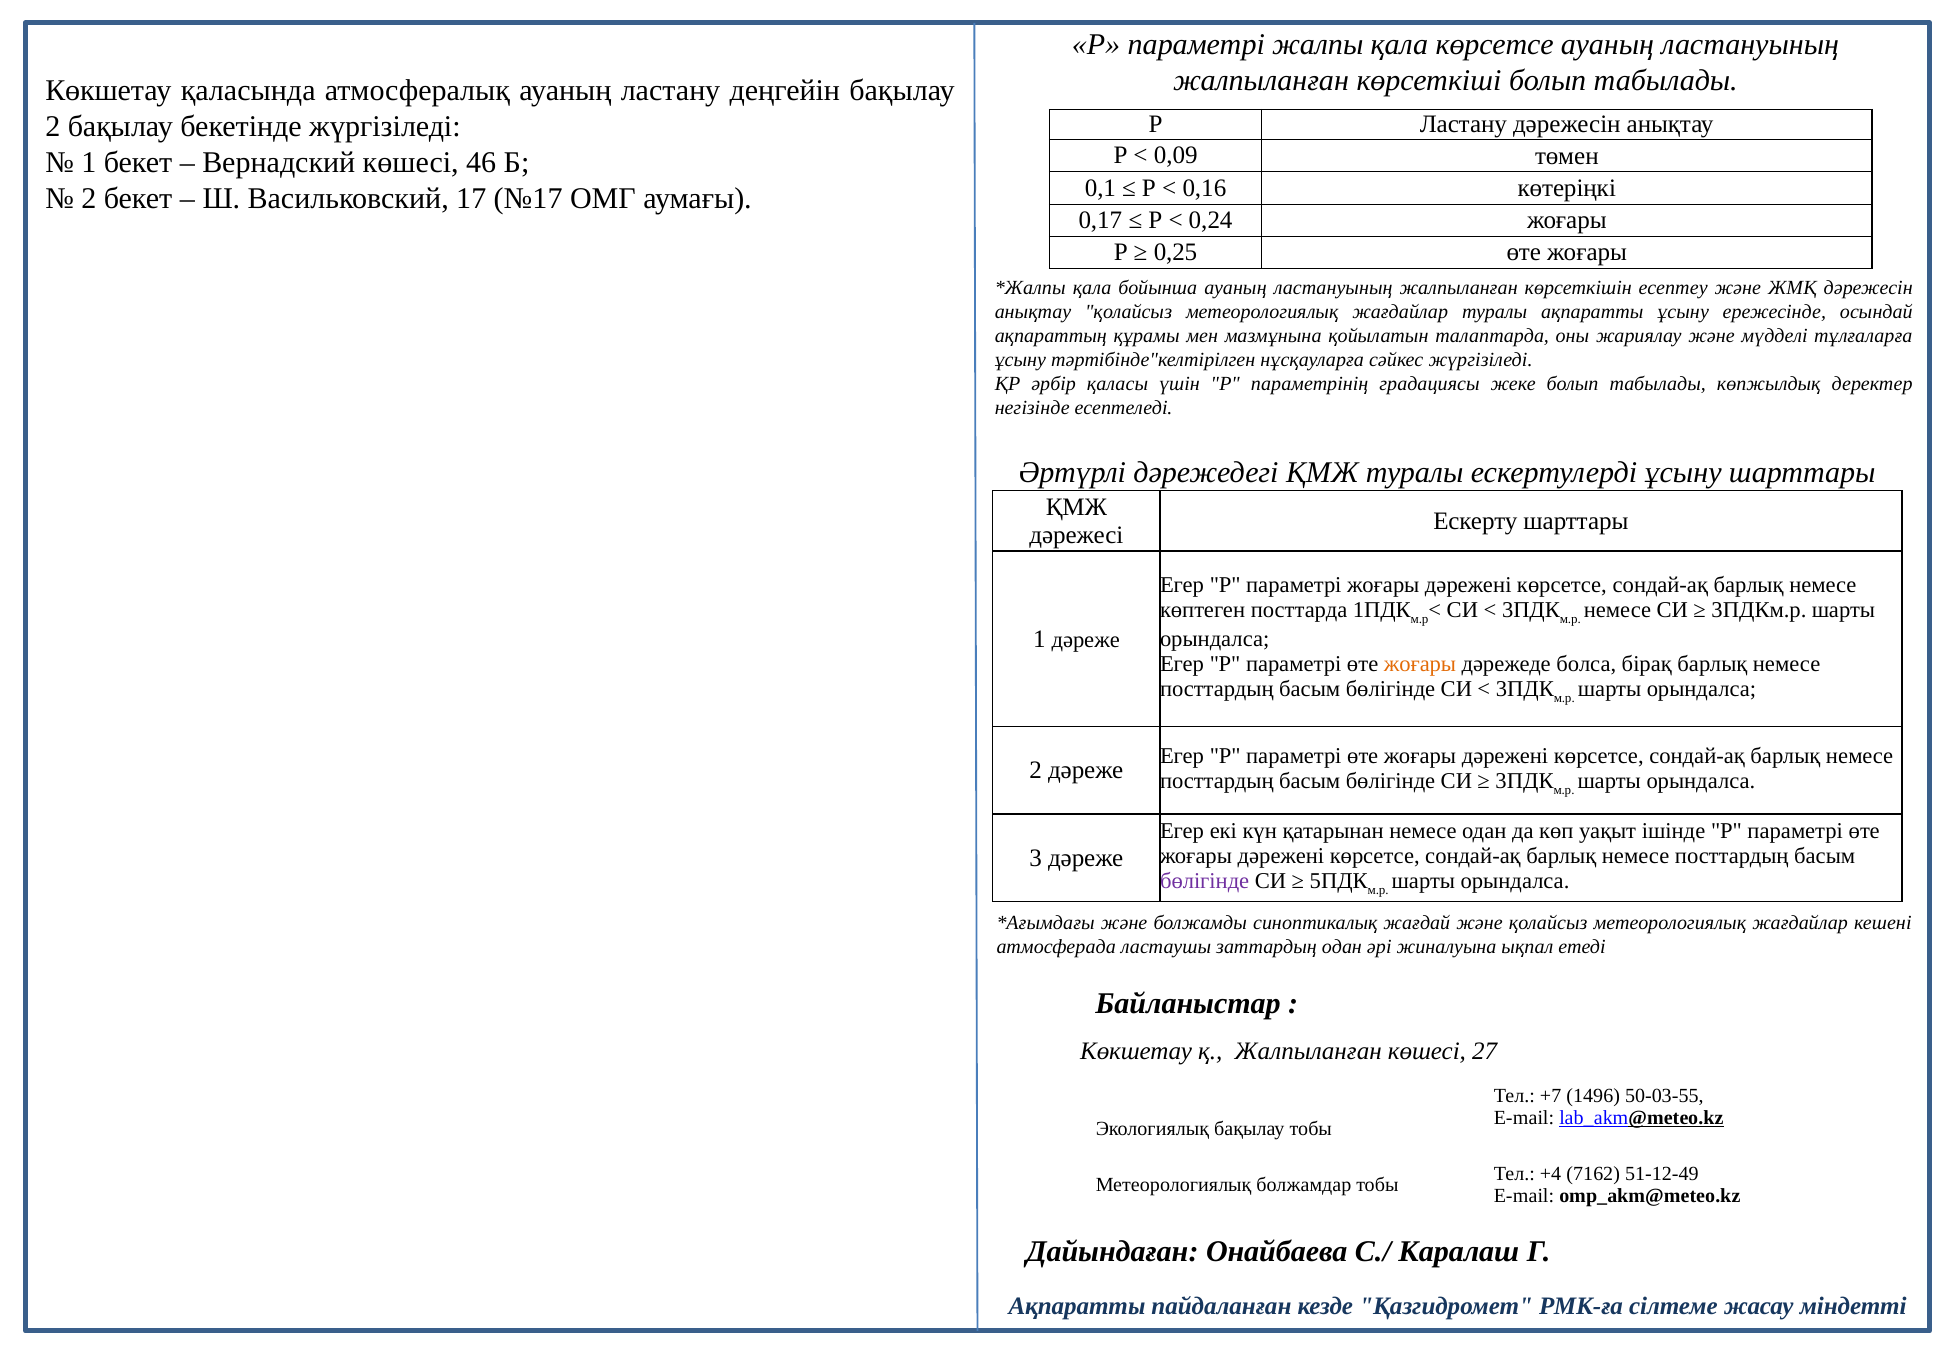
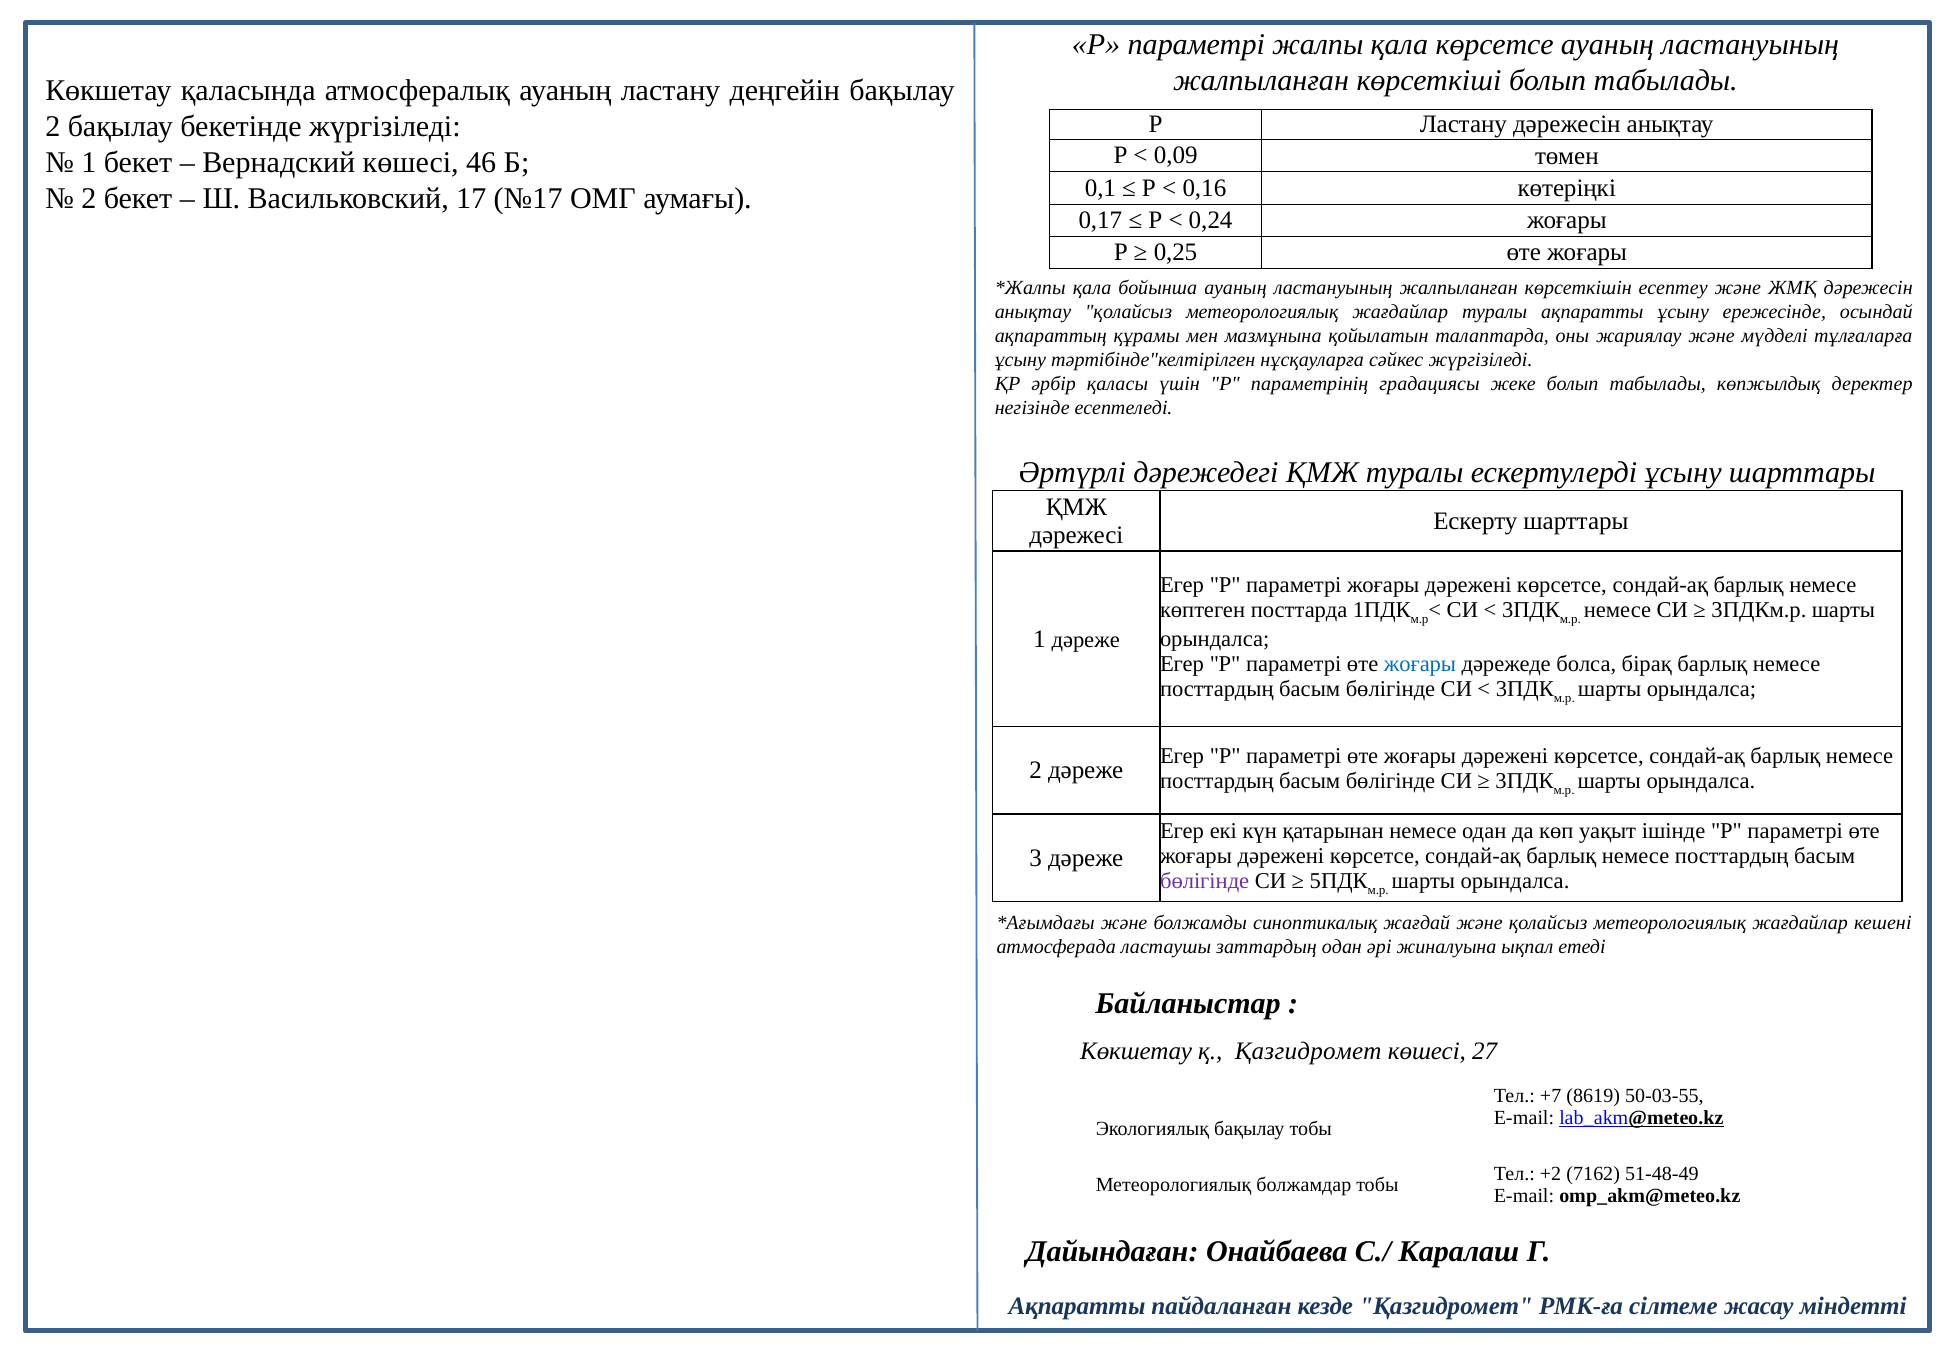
жоғары at (1420, 664) colour: orange -> blue
қ Жалпыланған: Жалпыланған -> Қазгидромет
1496: 1496 -> 8619
+4: +4 -> +2
51-12-49: 51-12-49 -> 51-48-49
